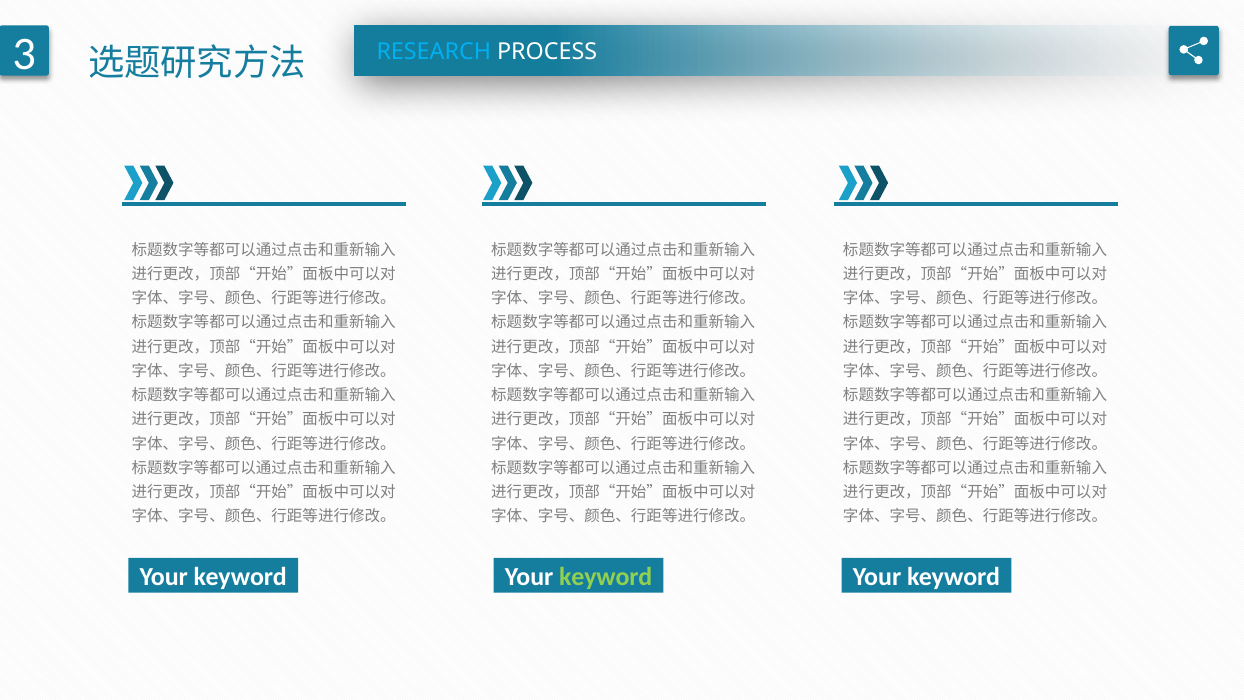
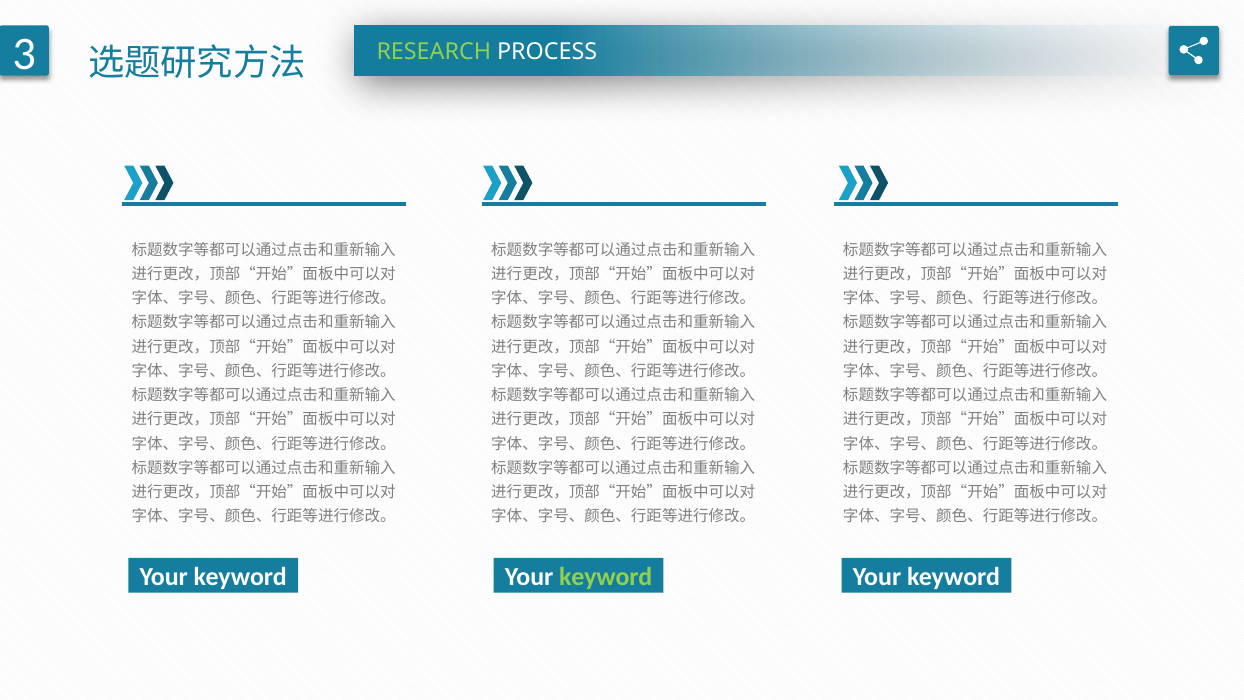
RESEARCH colour: light blue -> light green
